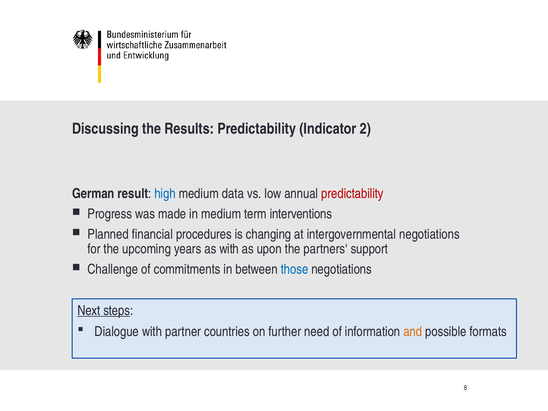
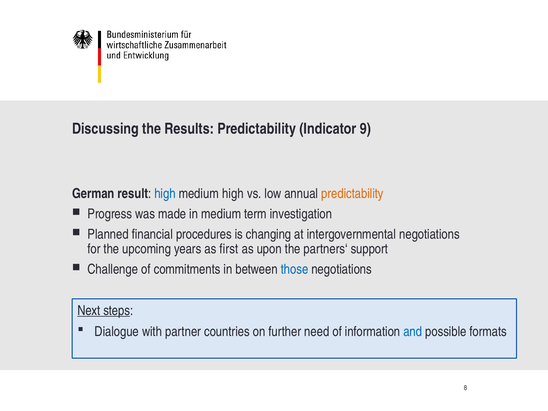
2: 2 -> 9
medium data: data -> high
predictability at (352, 194) colour: red -> orange
interventions: interventions -> investigation
as with: with -> first
and colour: orange -> blue
